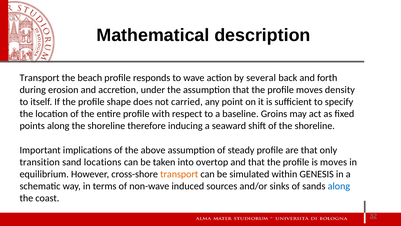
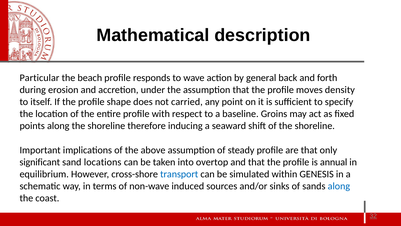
Transport at (40, 78): Transport -> Particular
several: several -> general
transition: transition -> significant
is moves: moves -> annual
transport at (179, 174) colour: orange -> blue
